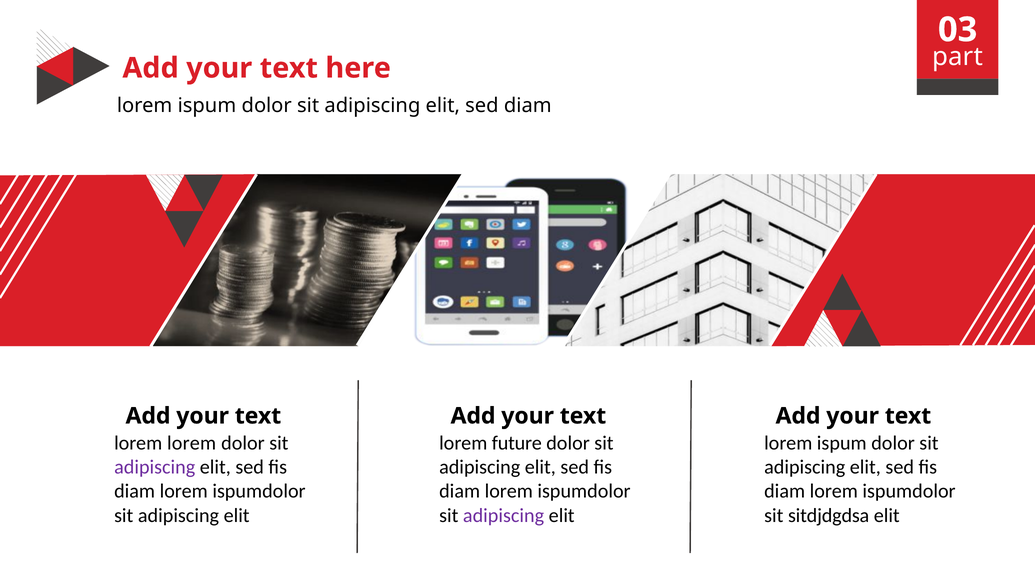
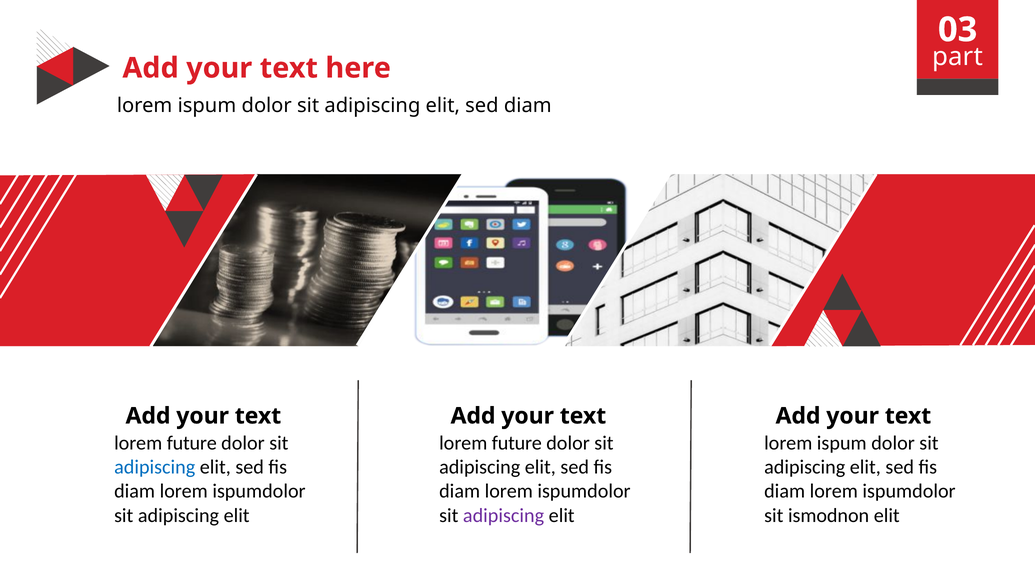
lorem at (192, 443): lorem -> future
adipiscing at (155, 467) colour: purple -> blue
sitdjdgdsa: sitdjdgdsa -> ismodnon
